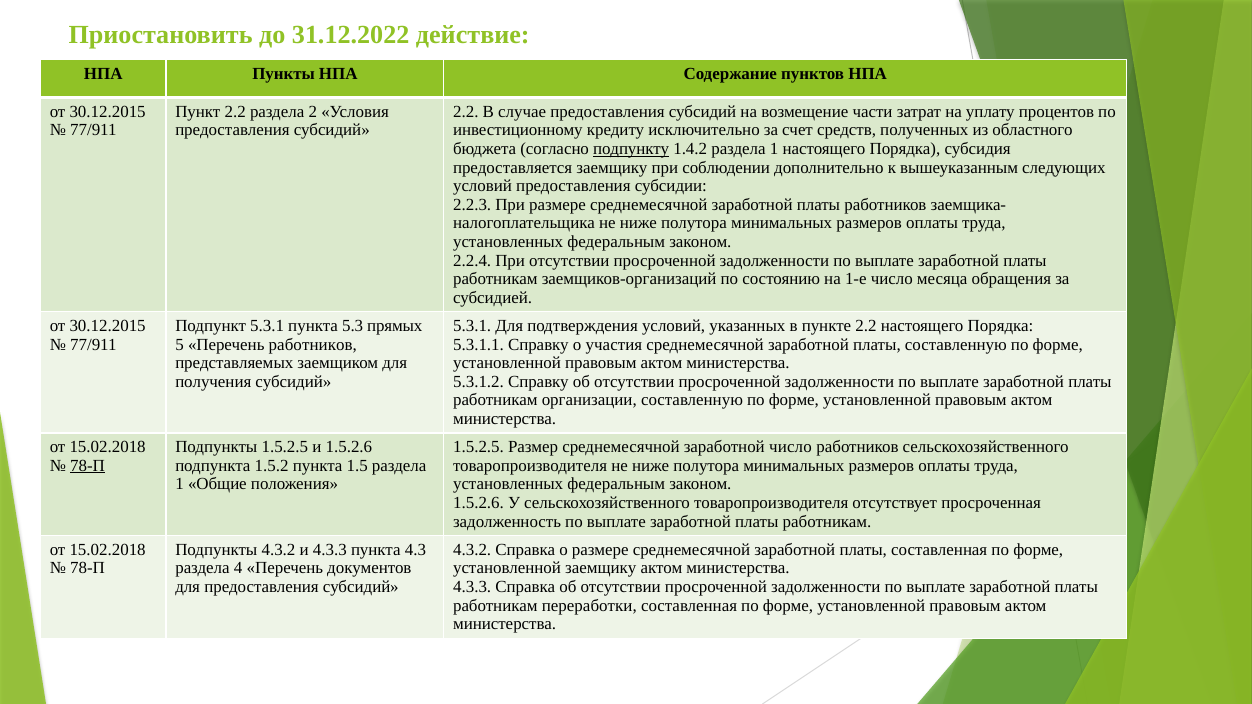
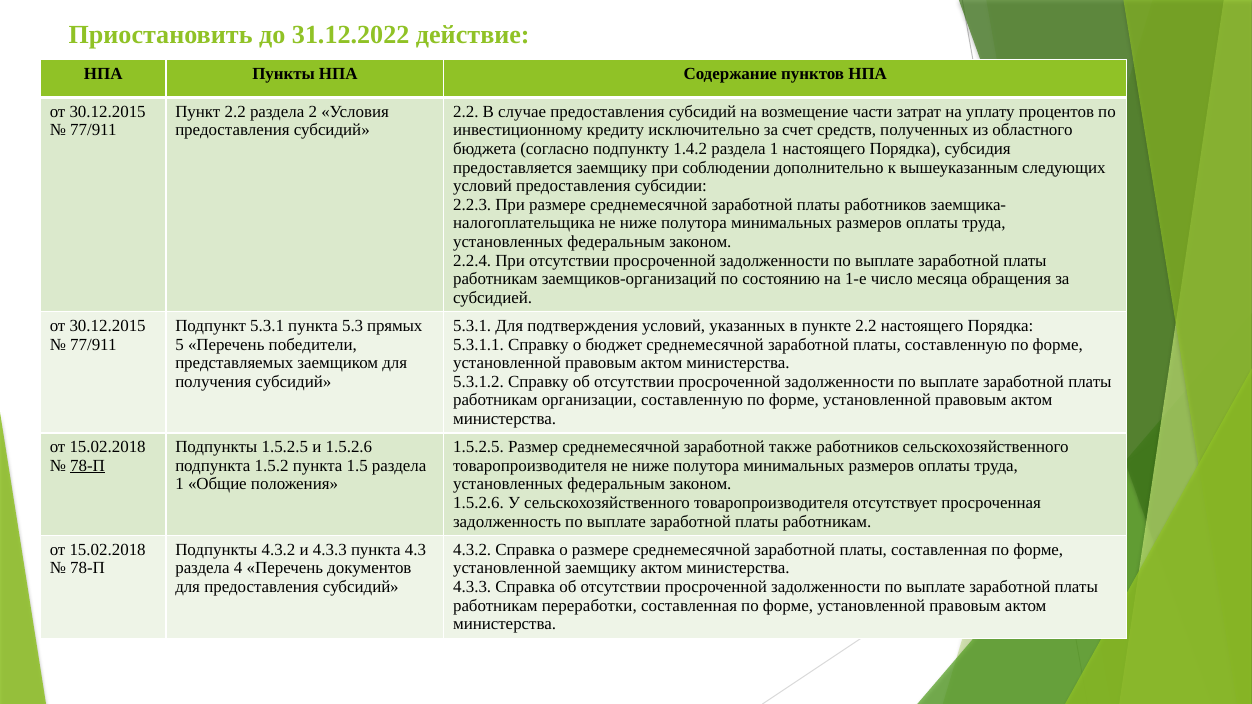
подпункту underline: present -> none
Перечень работников: работников -> победители
участия: участия -> бюджет
заработной число: число -> также
